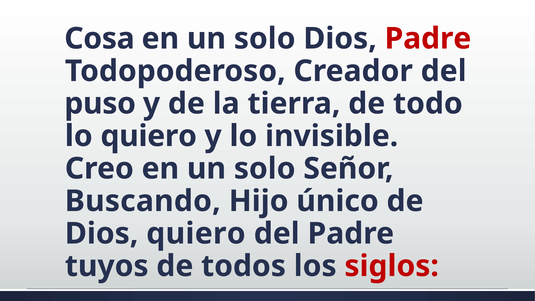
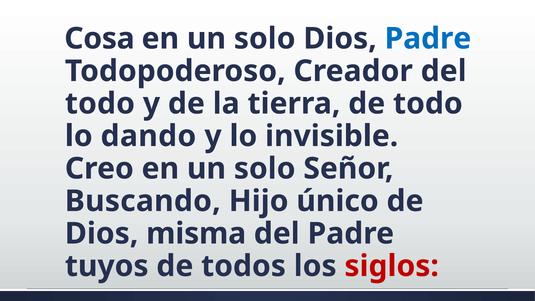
Padre at (428, 39) colour: red -> blue
puso at (100, 104): puso -> todo
lo quiero: quiero -> dando
Dios quiero: quiero -> misma
